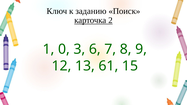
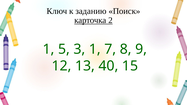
0: 0 -> 5
3 6: 6 -> 1
61: 61 -> 40
